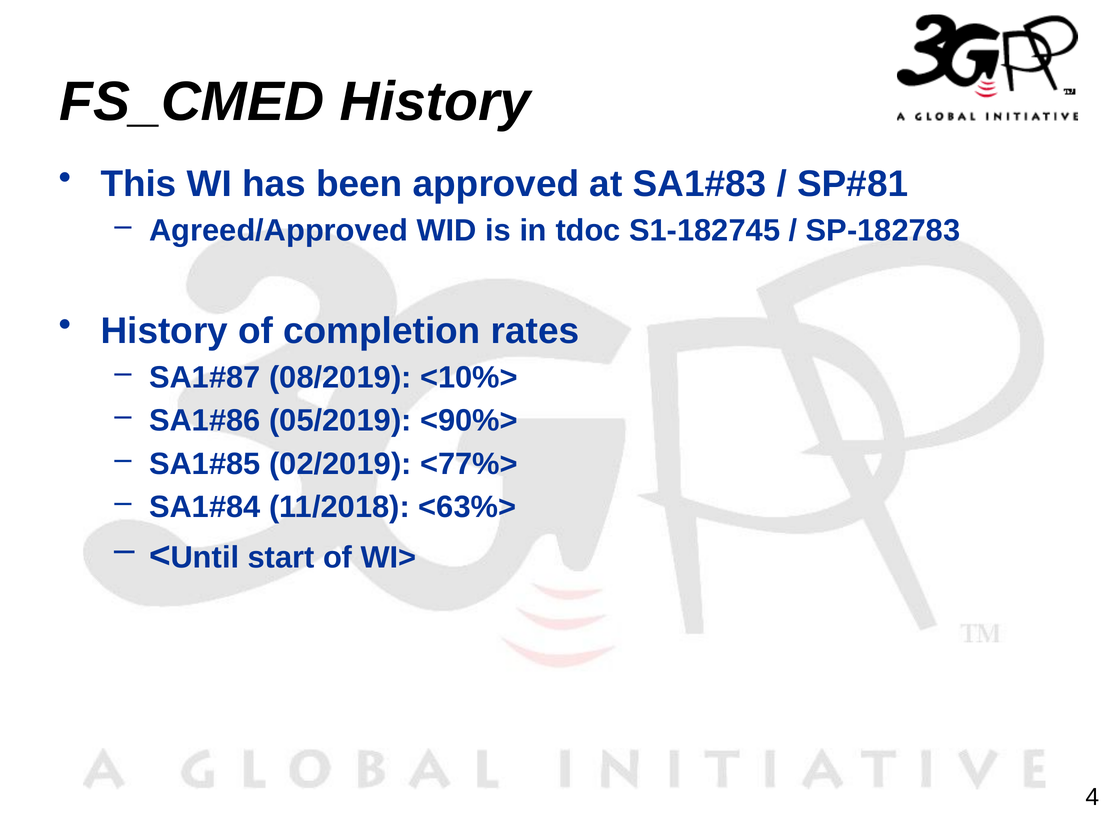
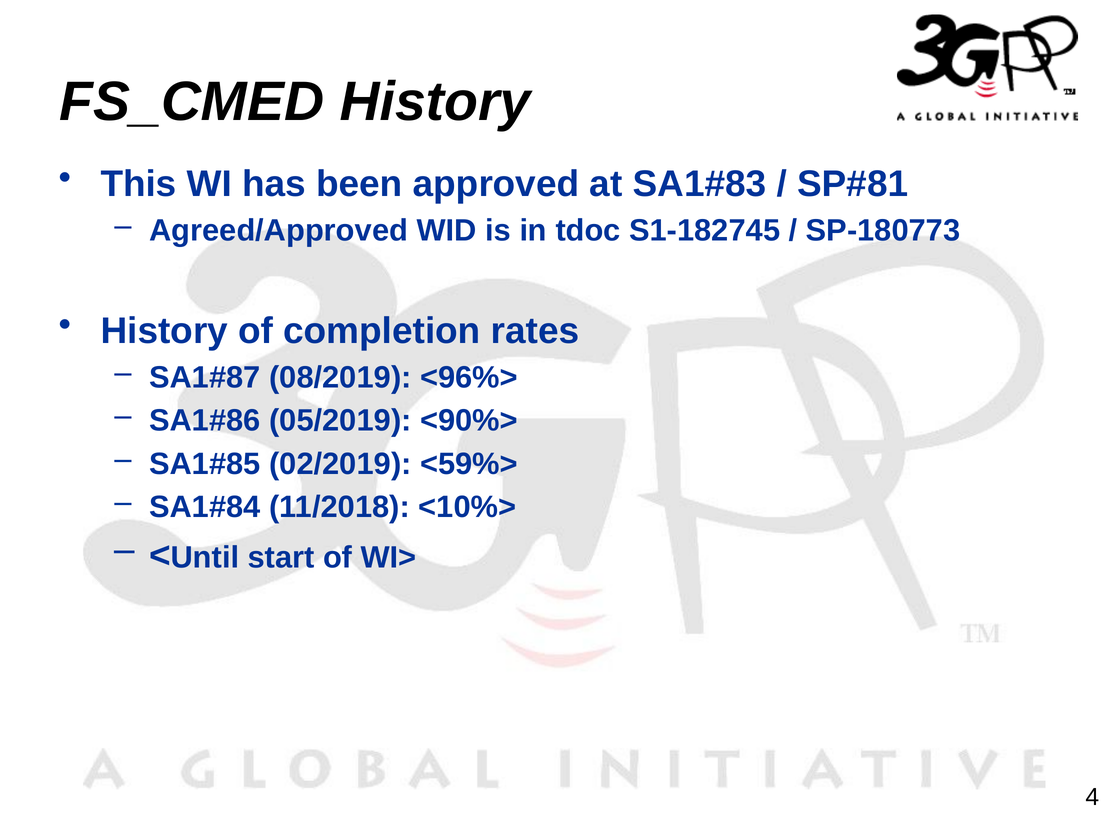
SP-182783: SP-182783 -> SP-180773
<10%>: <10%> -> <96%>
<77%>: <77%> -> <59%>
<63%>: <63%> -> <10%>
